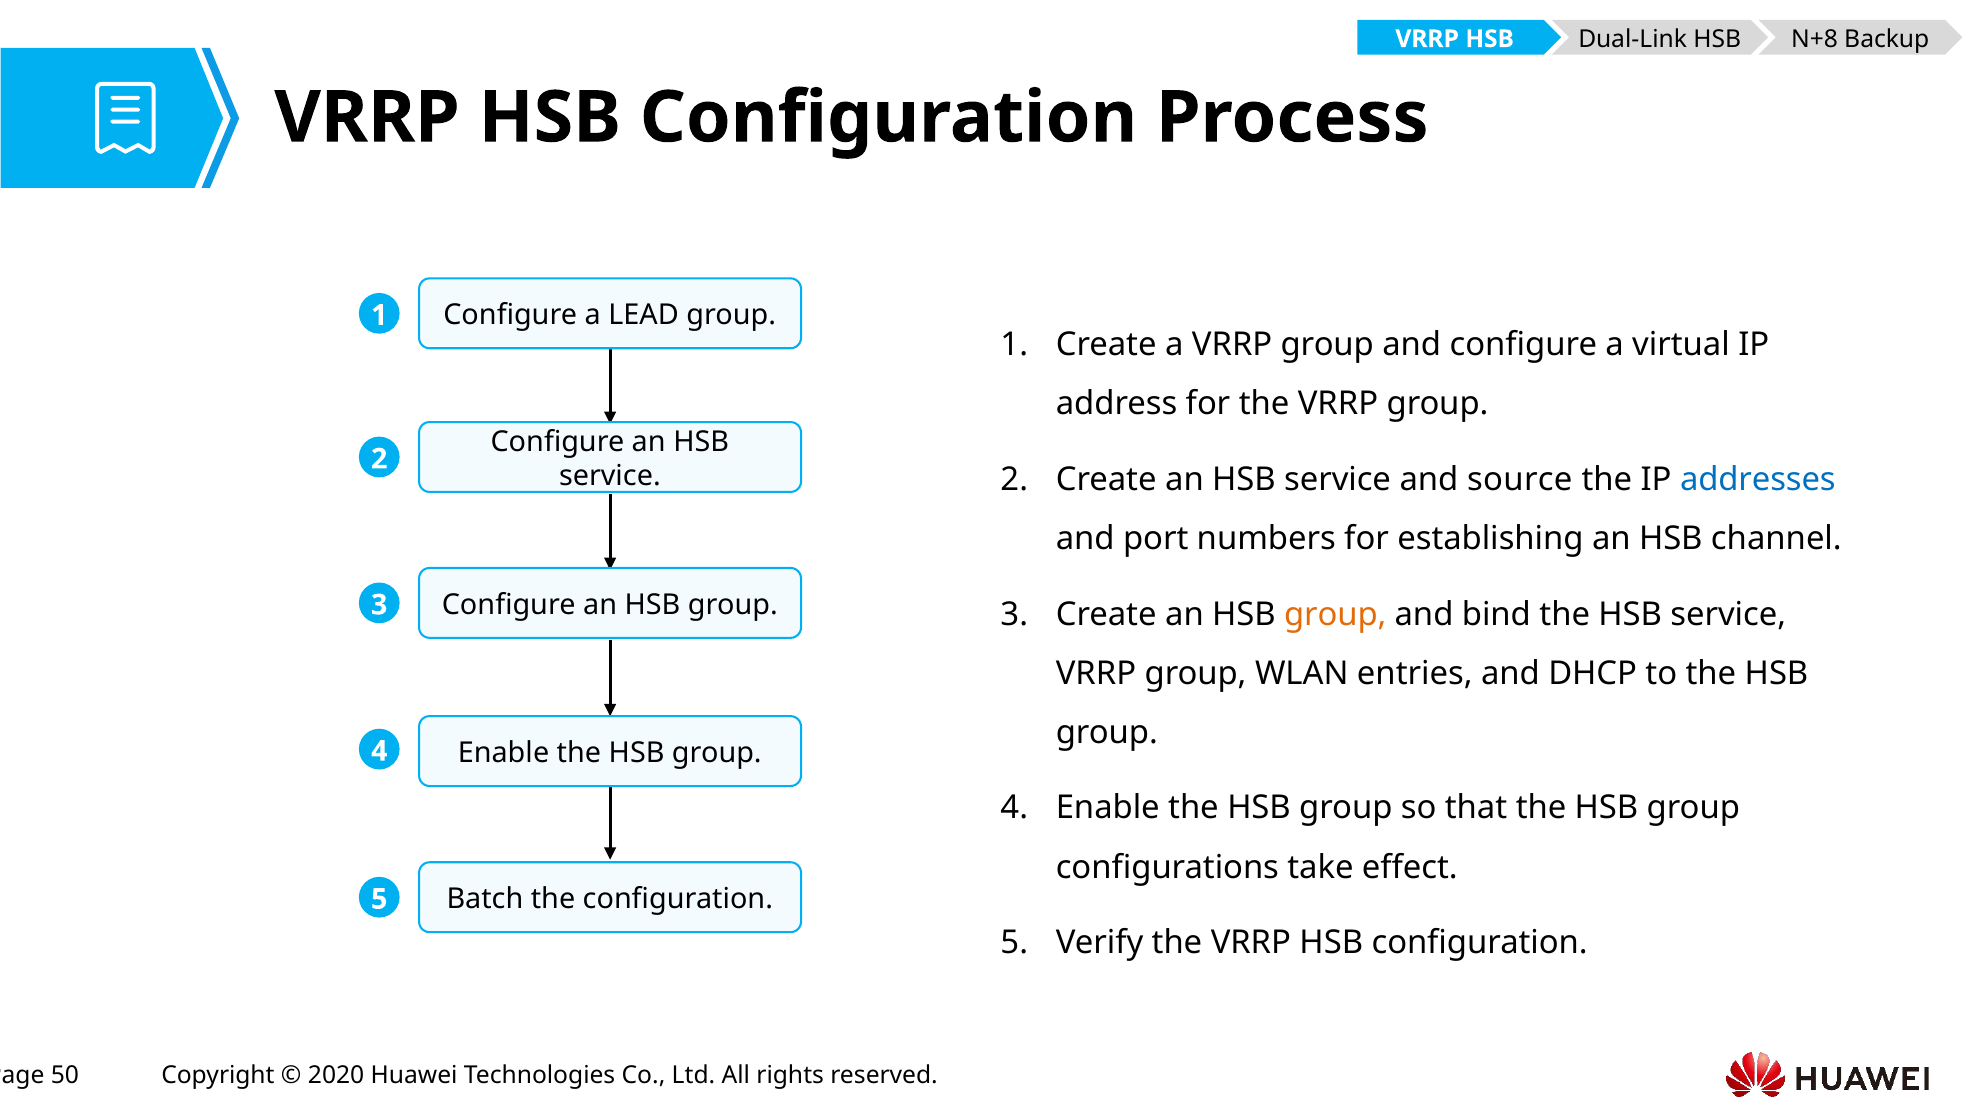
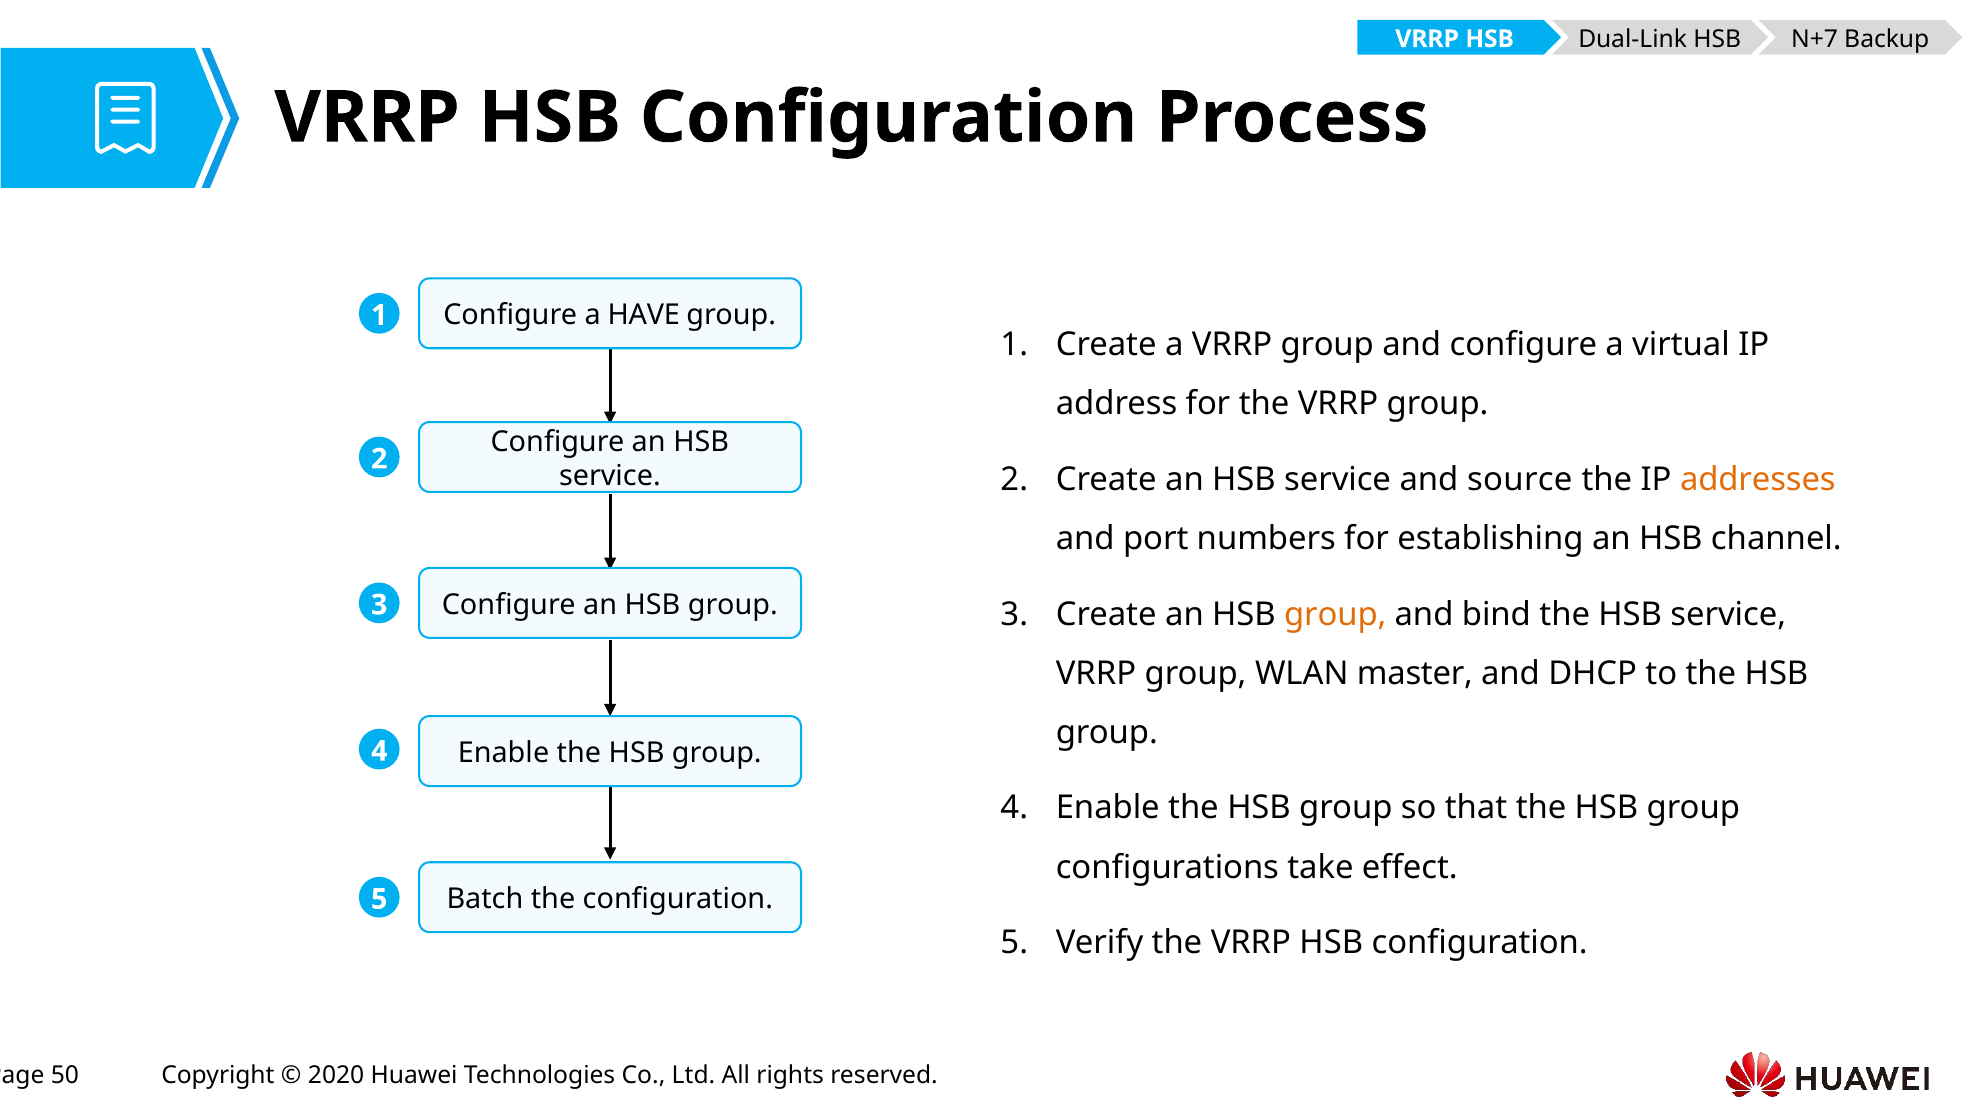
N+8: N+8 -> N+7
LEAD: LEAD -> HAVE
addresses colour: blue -> orange
entries: entries -> master
